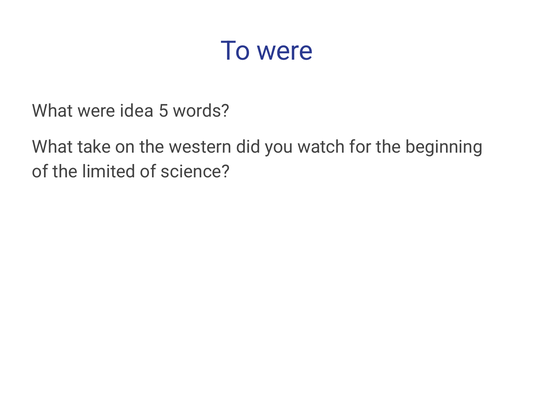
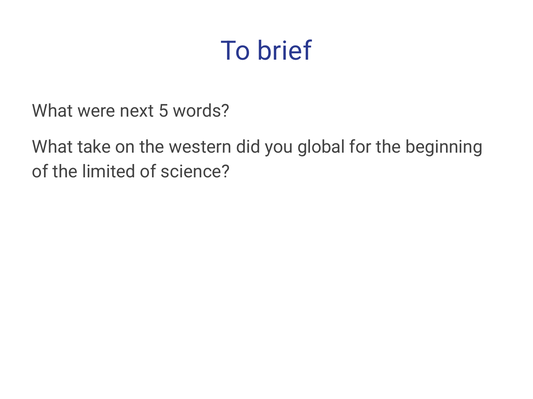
To were: were -> brief
idea: idea -> next
watch: watch -> global
